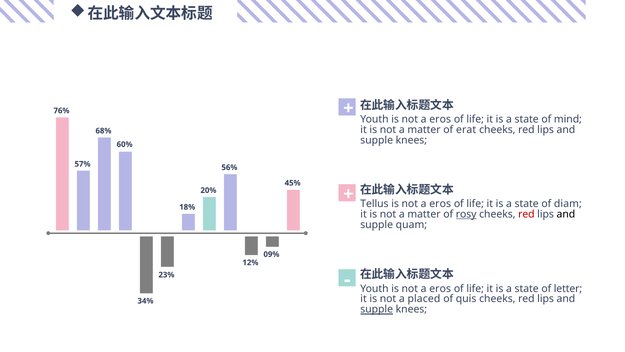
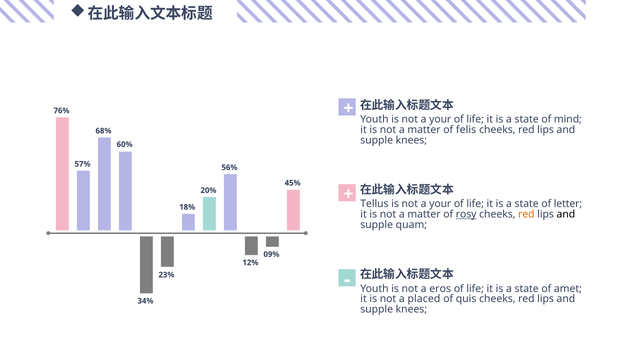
eros at (440, 119): eros -> your
erat: erat -> felis
eros at (440, 204): eros -> your
diam: diam -> letter
red at (526, 214) colour: red -> orange
letter: letter -> amet
supple at (377, 309) underline: present -> none
